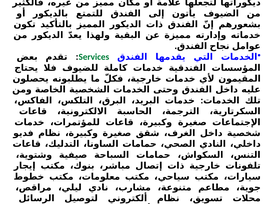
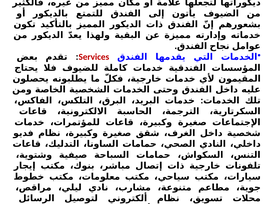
Services colour: green -> red
